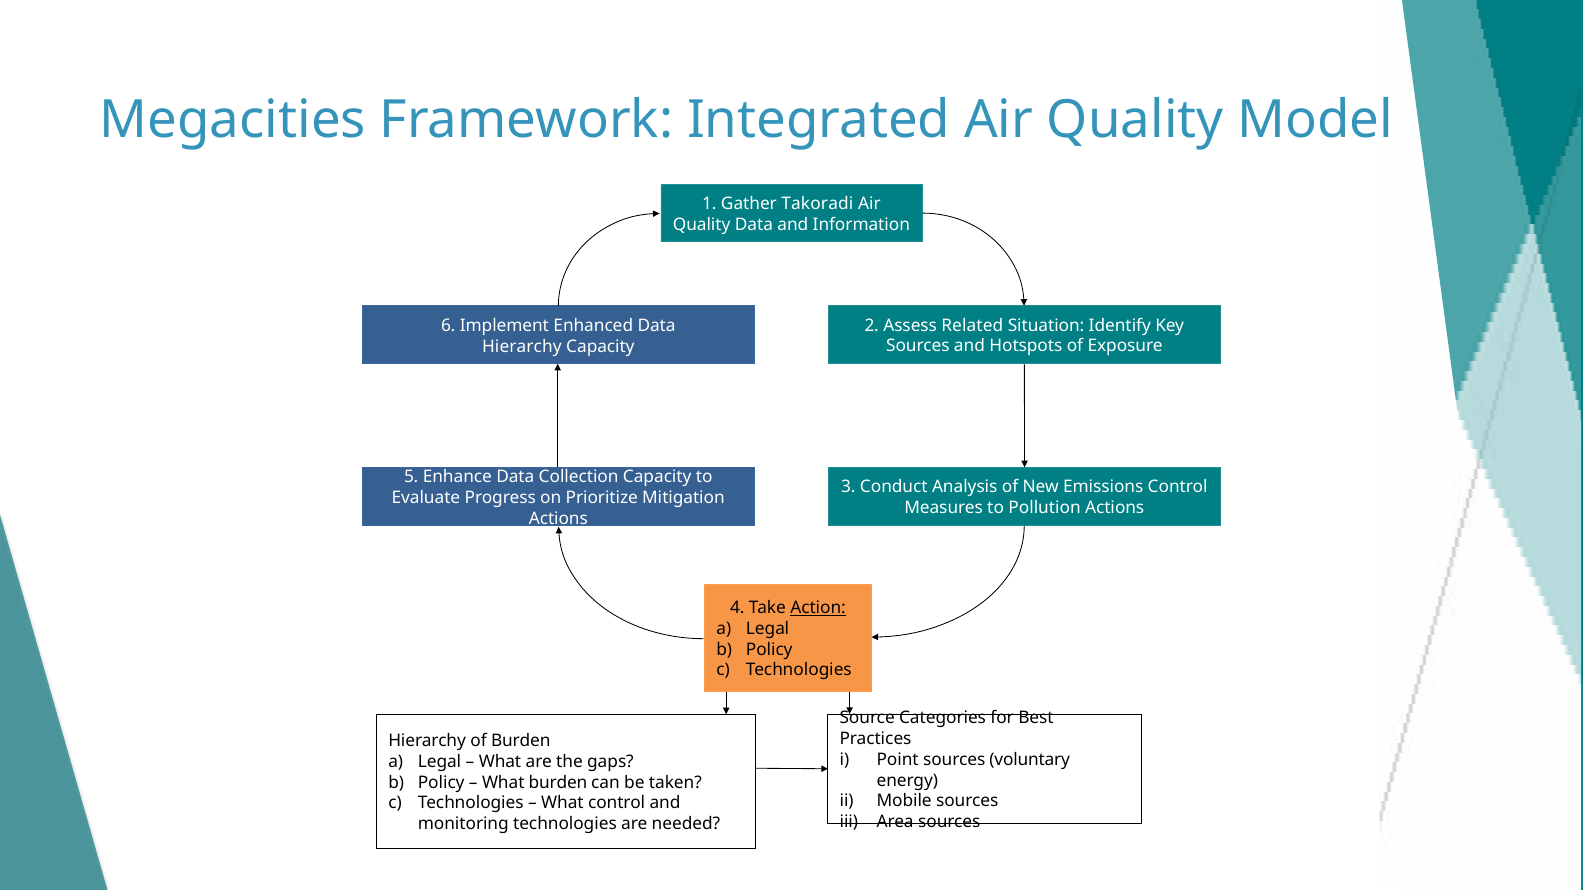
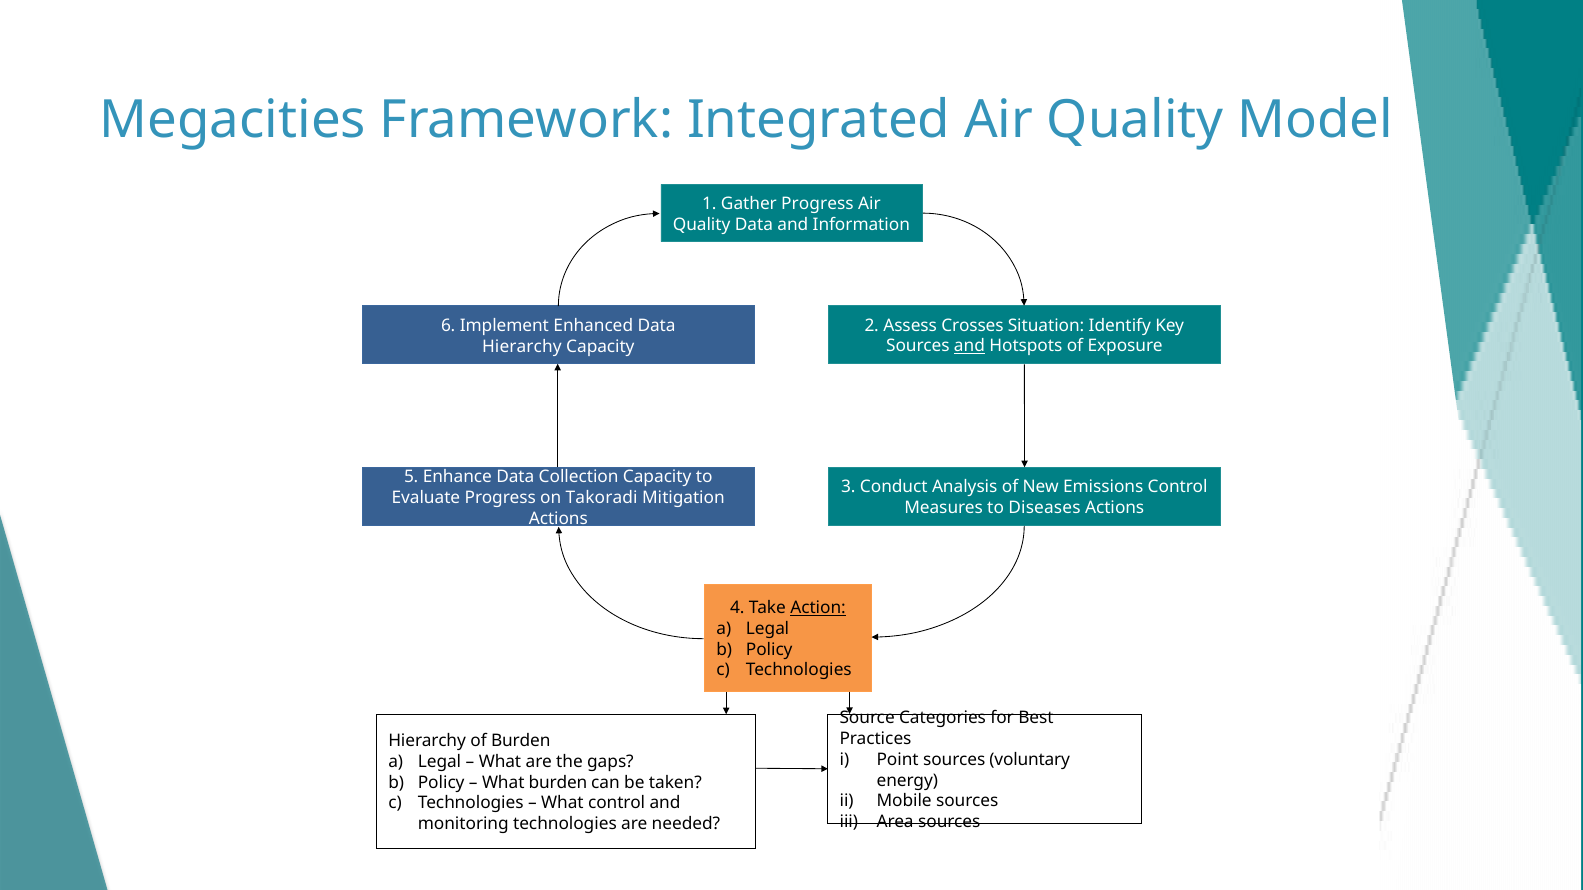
Gather Takoradi: Takoradi -> Progress
Related: Related -> Crosses
and at (969, 346) underline: none -> present
Prioritize: Prioritize -> Takoradi
Pollution: Pollution -> Diseases
